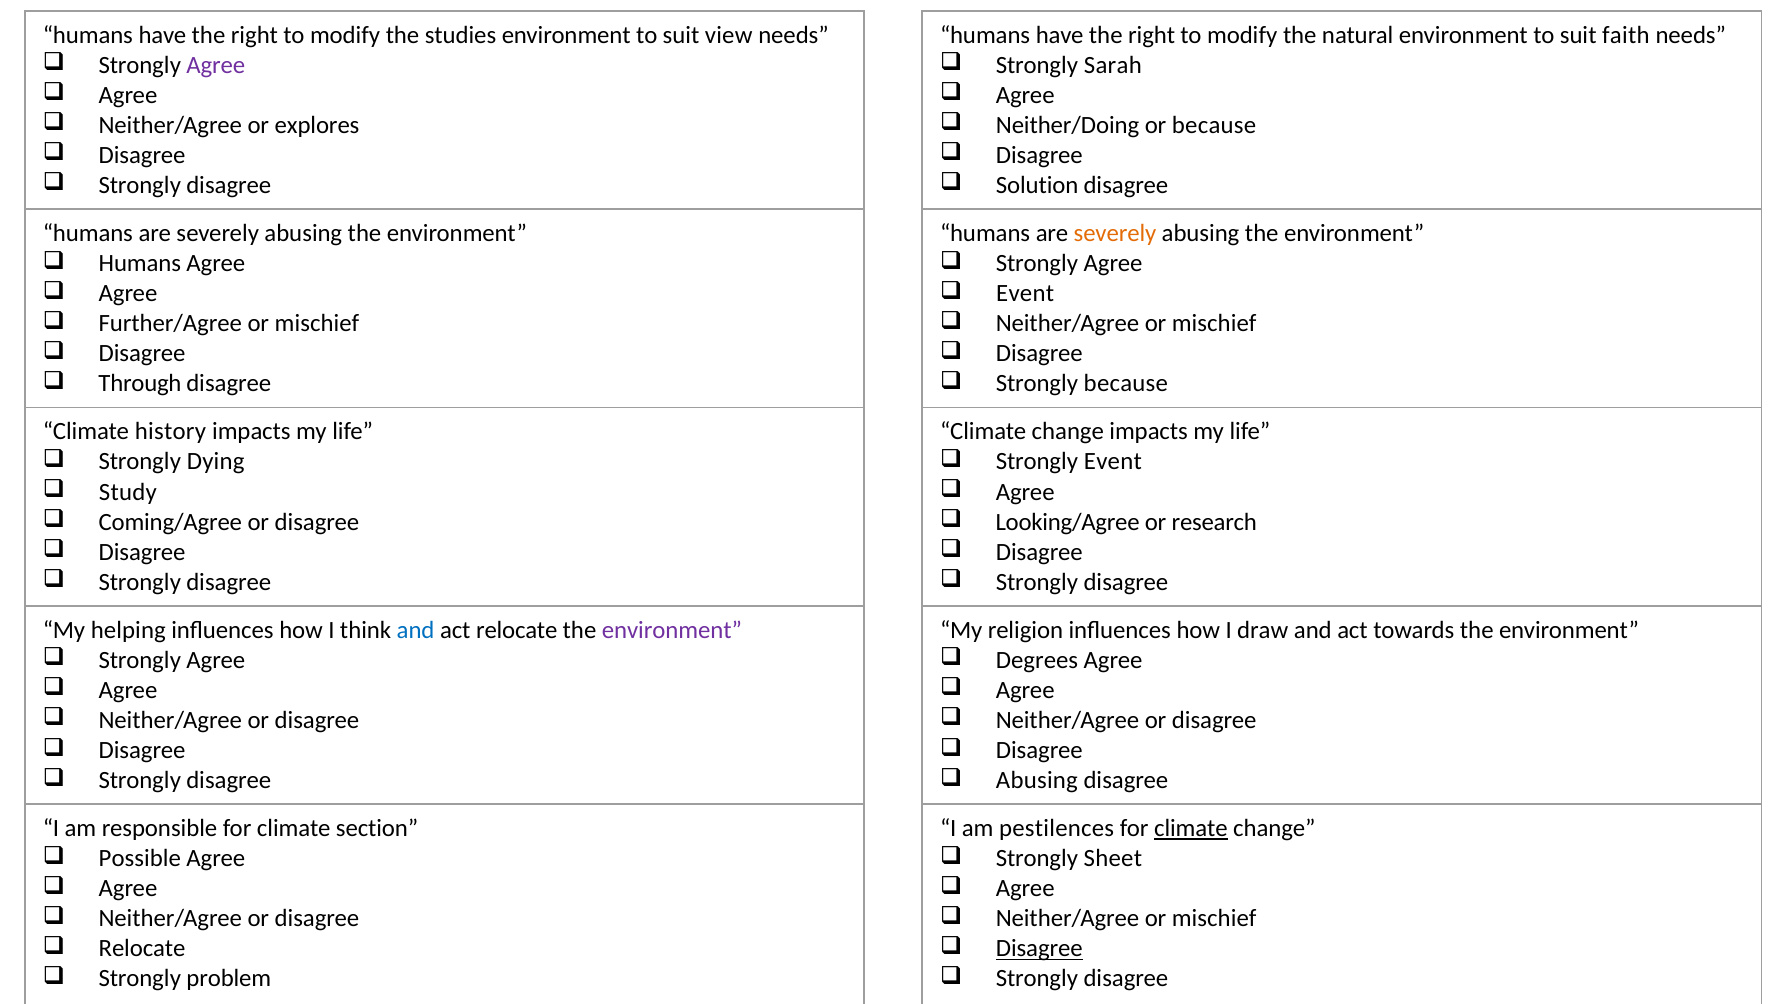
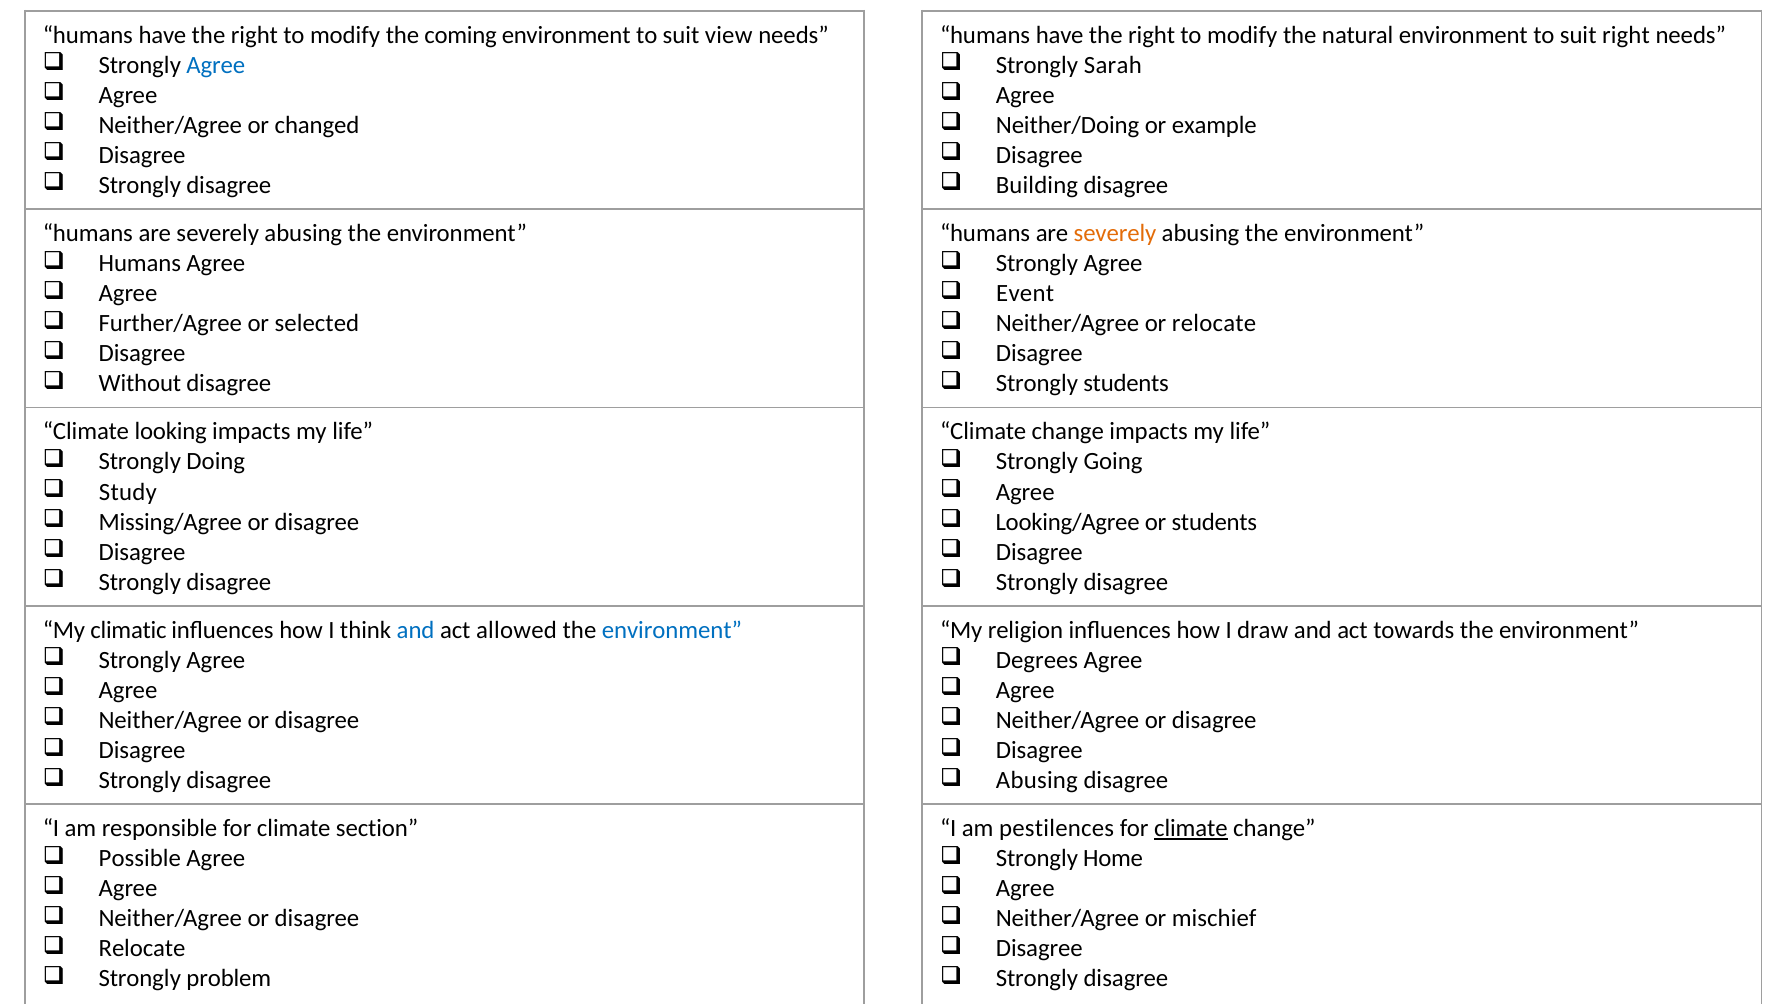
studies: studies -> coming
suit faith: faith -> right
Agree at (216, 65) colour: purple -> blue
explores: explores -> changed
or because: because -> example
Solution: Solution -> Building
mischief at (317, 324): mischief -> selected
mischief at (1214, 324): mischief -> relocate
Through: Through -> Without
Strongly because: because -> students
history: history -> looking
Dying: Dying -> Doing
Strongly Event: Event -> Going
Coming/Agree: Coming/Agree -> Missing/Agree
or research: research -> students
helping: helping -> climatic
act relocate: relocate -> allowed
environment at (672, 630) colour: purple -> blue
Sheet: Sheet -> Home
Disagree at (1039, 949) underline: present -> none
